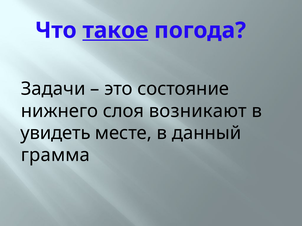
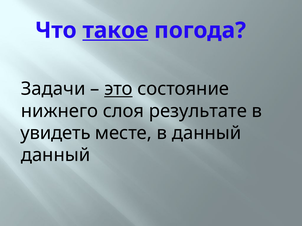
это underline: none -> present
возникают: возникают -> результате
грамма at (55, 155): грамма -> данный
